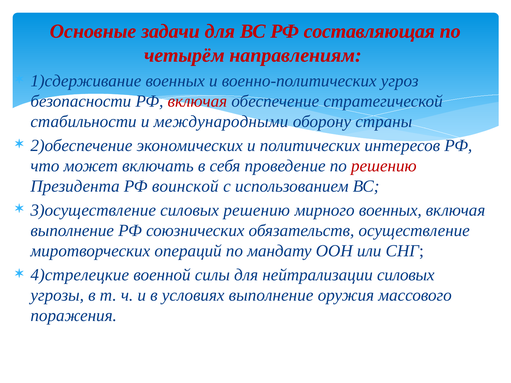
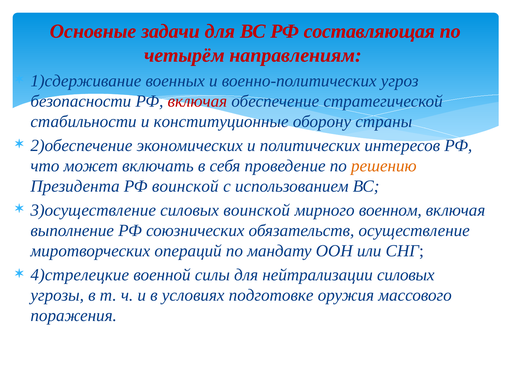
международными: международными -> конституционные
решению at (384, 166) colour: red -> orange
силовых решению: решению -> воинской
мирного военных: военных -> военном
условиях выполнение: выполнение -> подготовке
